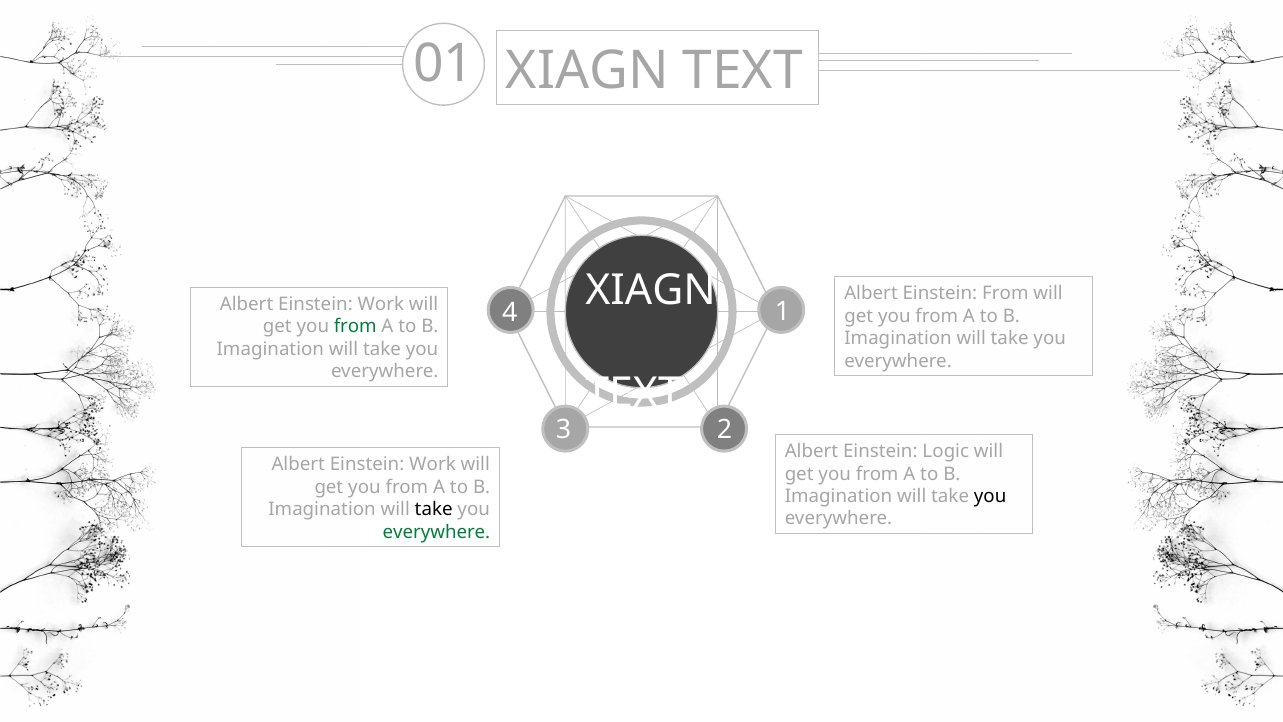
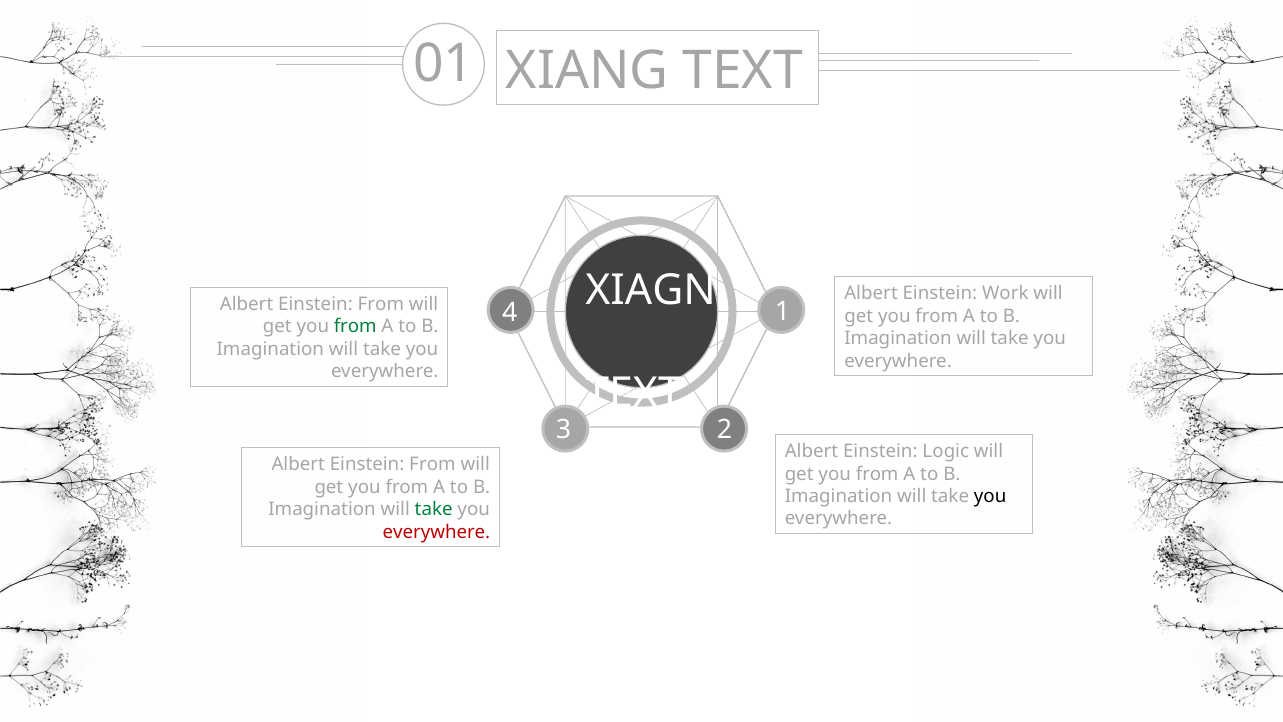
XIAGN at (587, 71): XIAGN -> XIANG
Einstein From: From -> Work
Work at (381, 304): Work -> From
Work at (432, 464): Work -> From
take at (434, 509) colour: black -> green
everywhere at (436, 532) colour: green -> red
